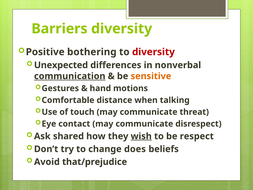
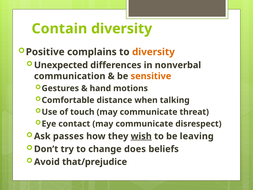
Barriers: Barriers -> Contain
bothering: bothering -> complains
diversity at (153, 52) colour: red -> orange
communication underline: present -> none
shared: shared -> passes
respect: respect -> leaving
